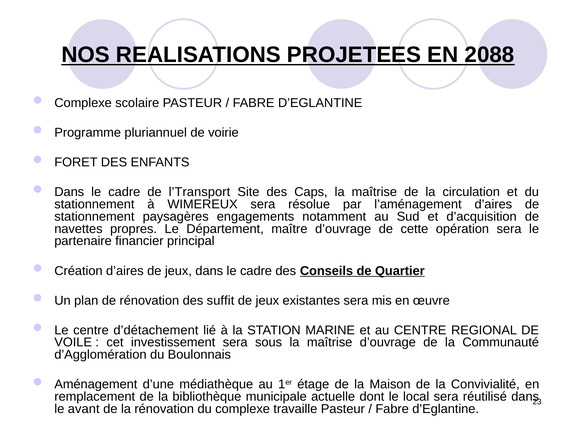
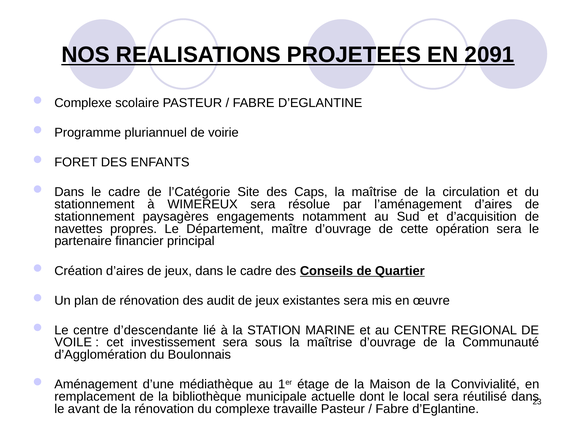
2088: 2088 -> 2091
l’Transport: l’Transport -> l’Catégorie
suffit: suffit -> audit
d’détachement: d’détachement -> d’descendante
